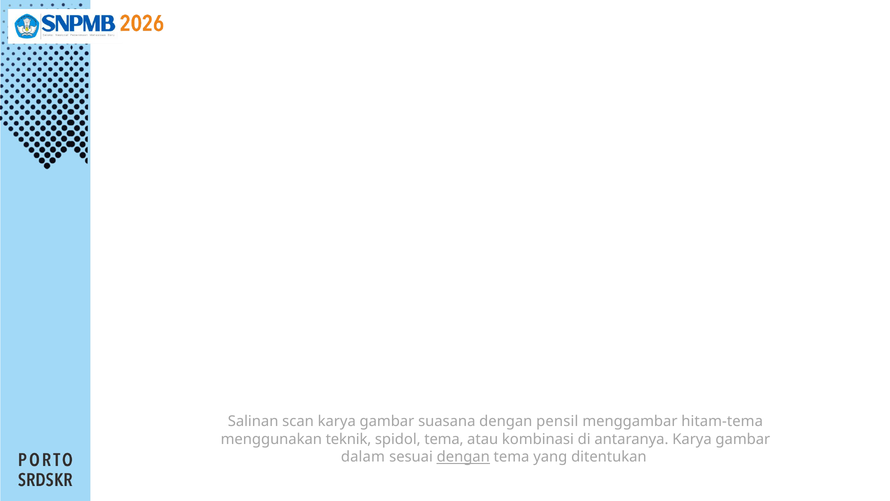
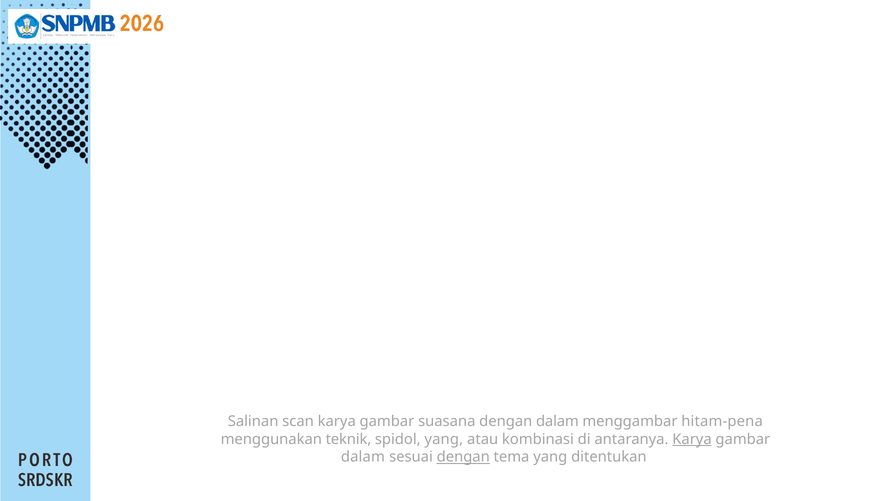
dengan pensil: pensil -> dalam
hitam-tema: hitam-tema -> hitam-pena
spidol tema: tema -> yang
Karya at (692, 439) underline: none -> present
